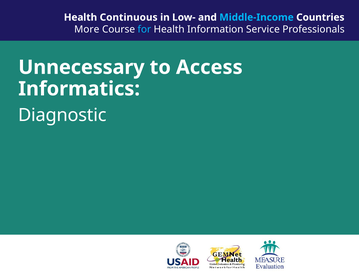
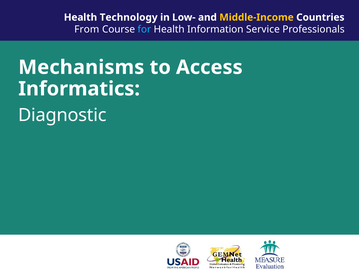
Continuous: Continuous -> Technology
Middle-Income colour: light blue -> yellow
More: More -> From
Unnecessary: Unnecessary -> Mechanisms
